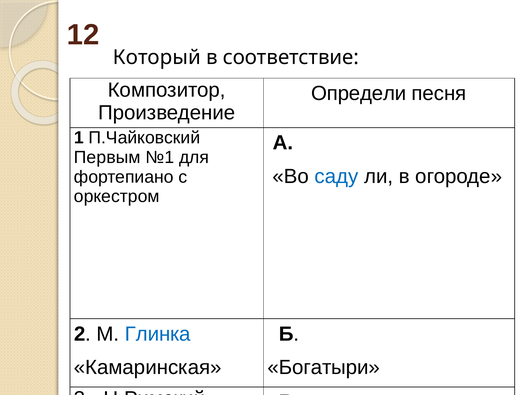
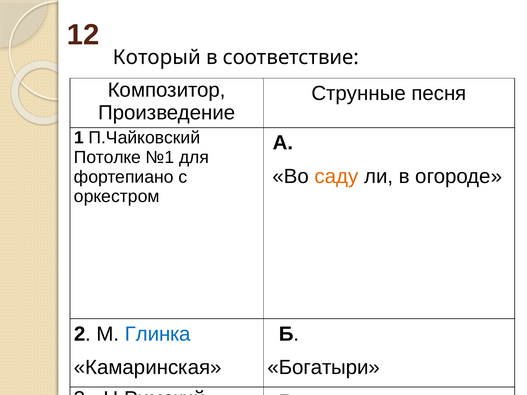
Определи: Определи -> Струнные
Первым: Первым -> Потолке
саду colour: blue -> orange
